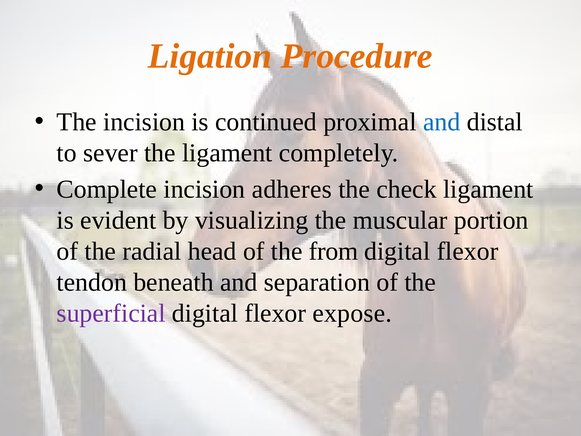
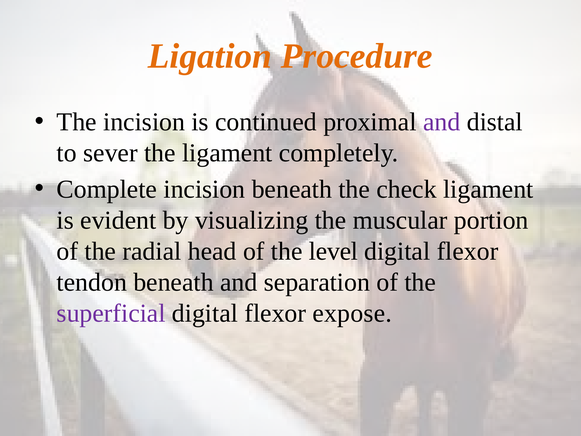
and at (442, 122) colour: blue -> purple
incision adheres: adheres -> beneath
from: from -> level
